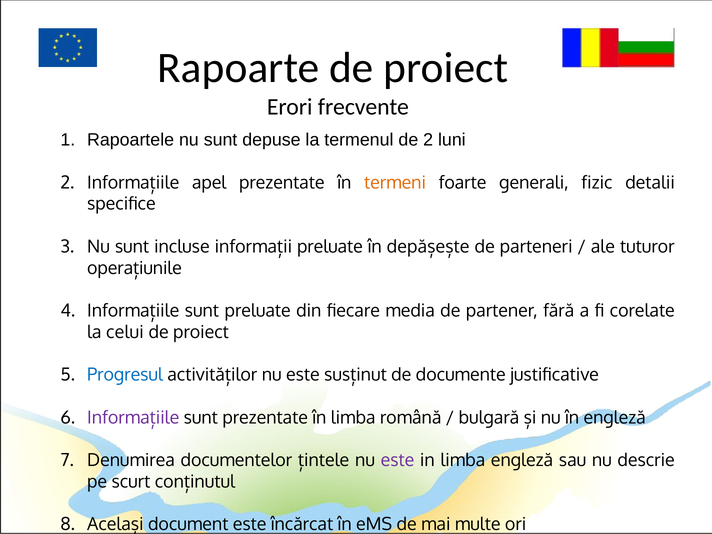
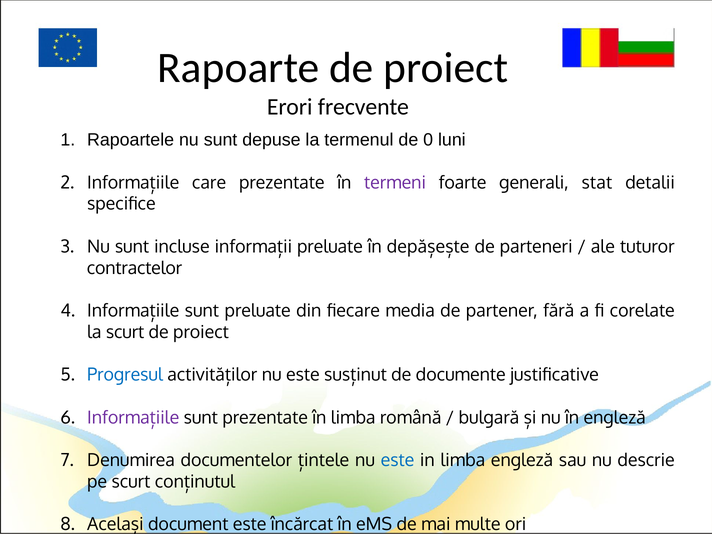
de 2: 2 -> 0
apel: apel -> care
termeni colour: orange -> purple
fizic: fizic -> stat
operațiunile: operațiunile -> contractelor
la celui: celui -> scurt
este at (397, 460) colour: purple -> blue
